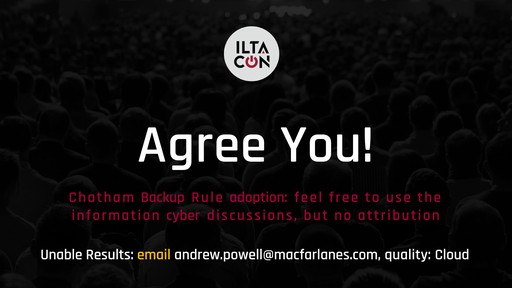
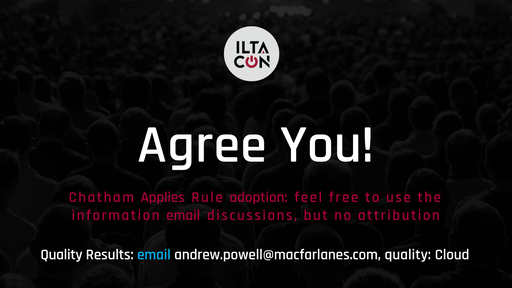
Backup: Backup -> Applies
information cyber: cyber -> email
Unable at (61, 255): Unable -> Quality
email at (154, 255) colour: yellow -> light blue
